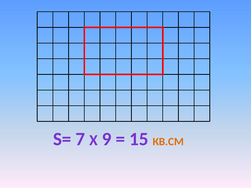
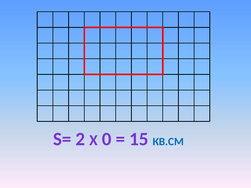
7: 7 -> 2
9: 9 -> 0
КВ.СМ colour: orange -> blue
